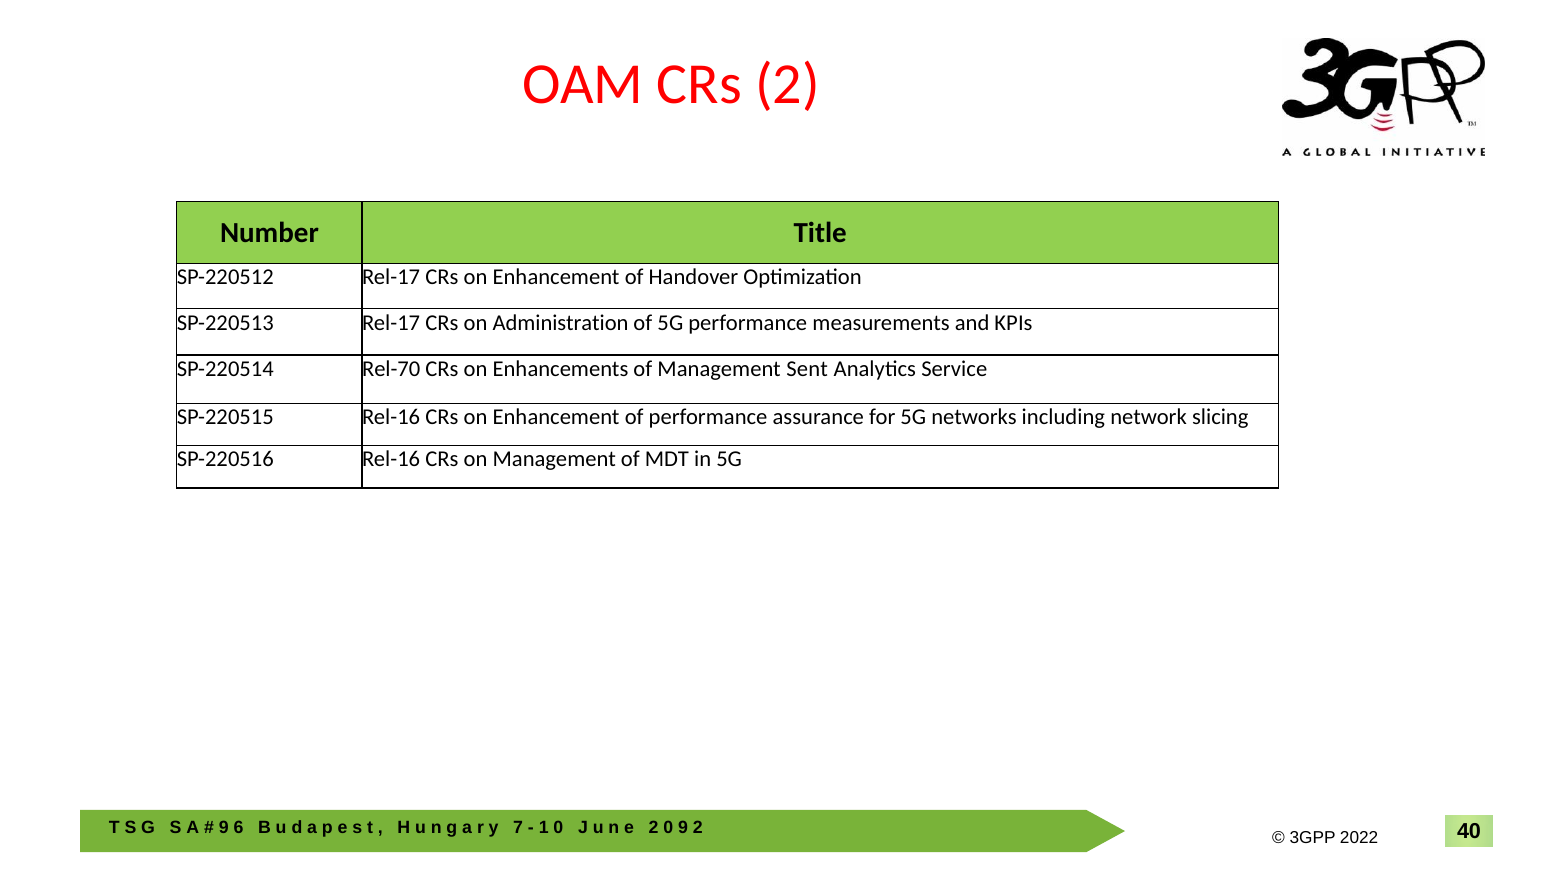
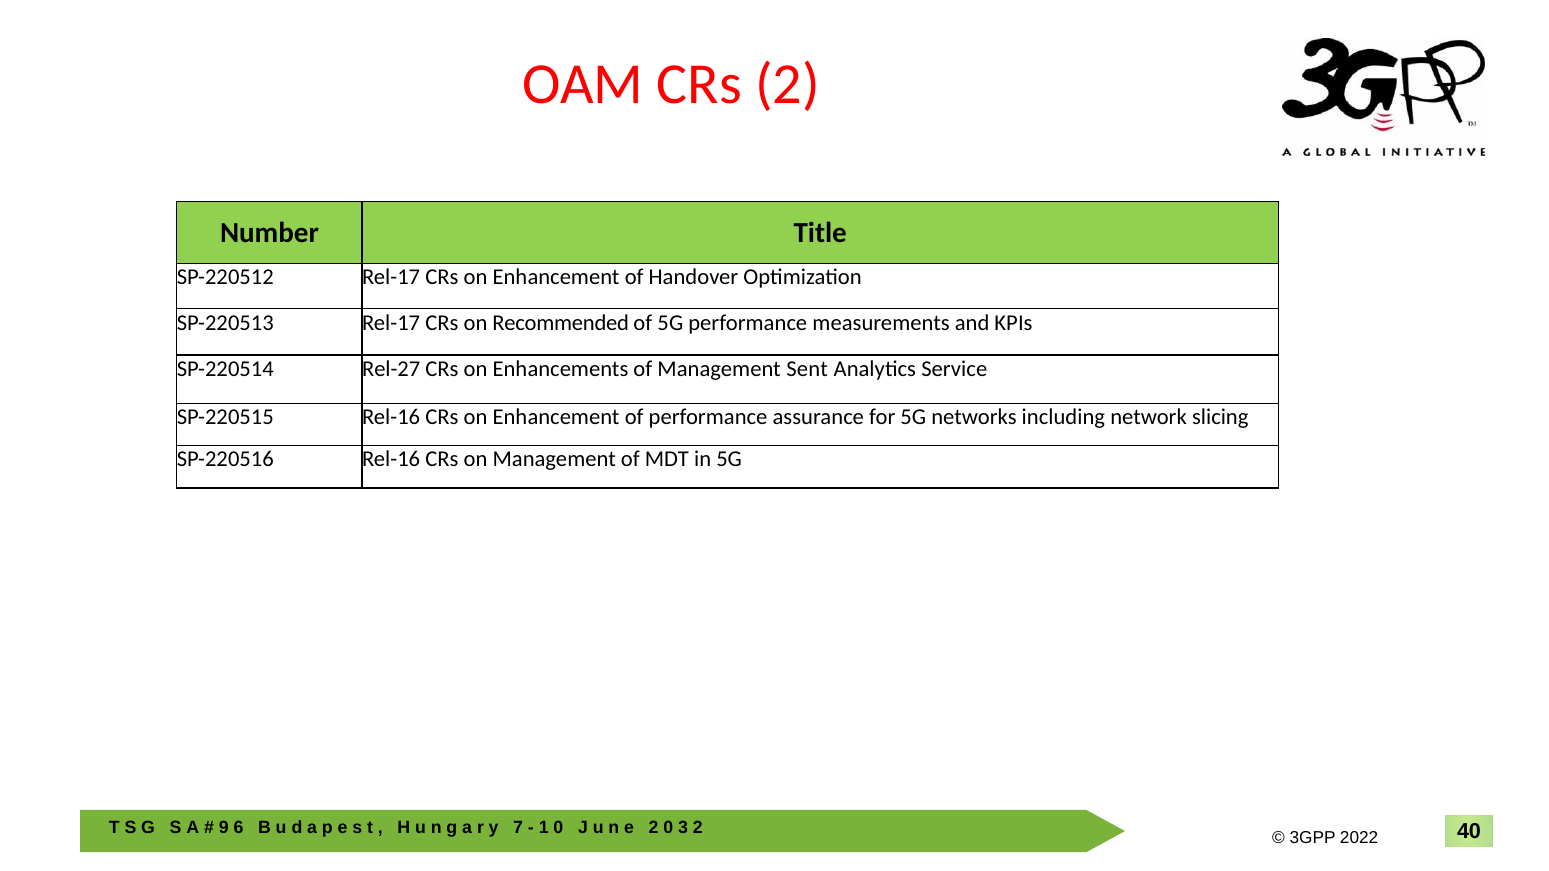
Administration: Administration -> Recommended
Rel-70: Rel-70 -> Rel-27
9 at (683, 828): 9 -> 3
